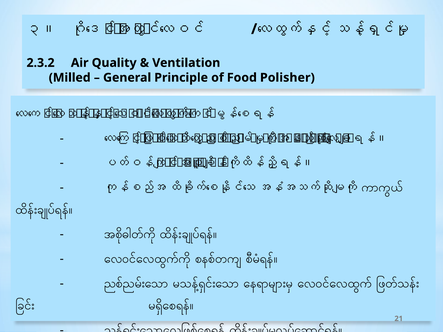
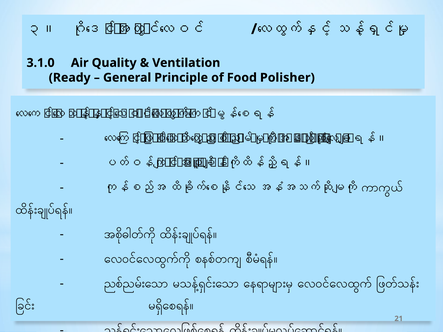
2.3.2: 2.3.2 -> 3.1.0
Milled: Milled -> Ready
